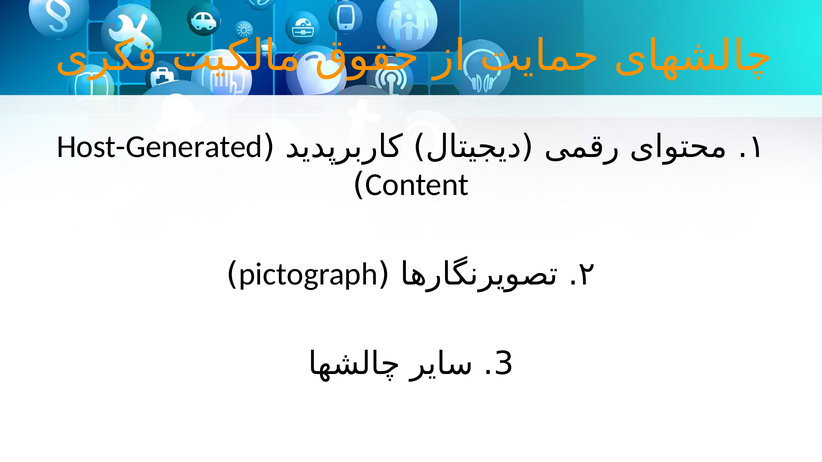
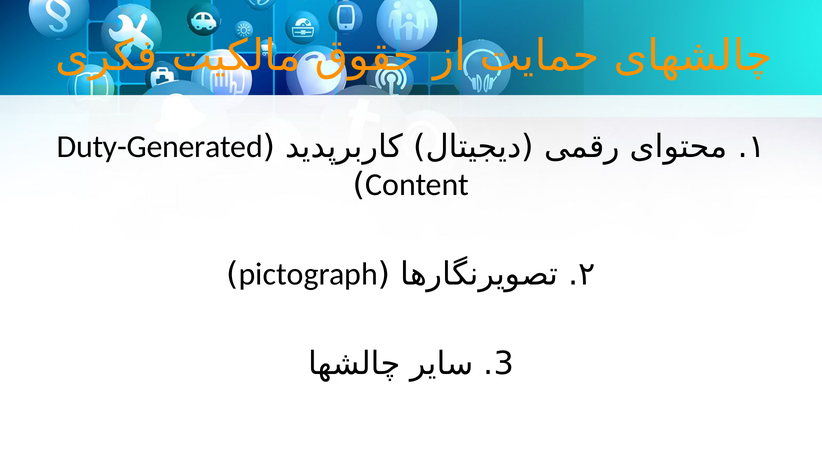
Host-Generated: Host-Generated -> Duty-Generated
